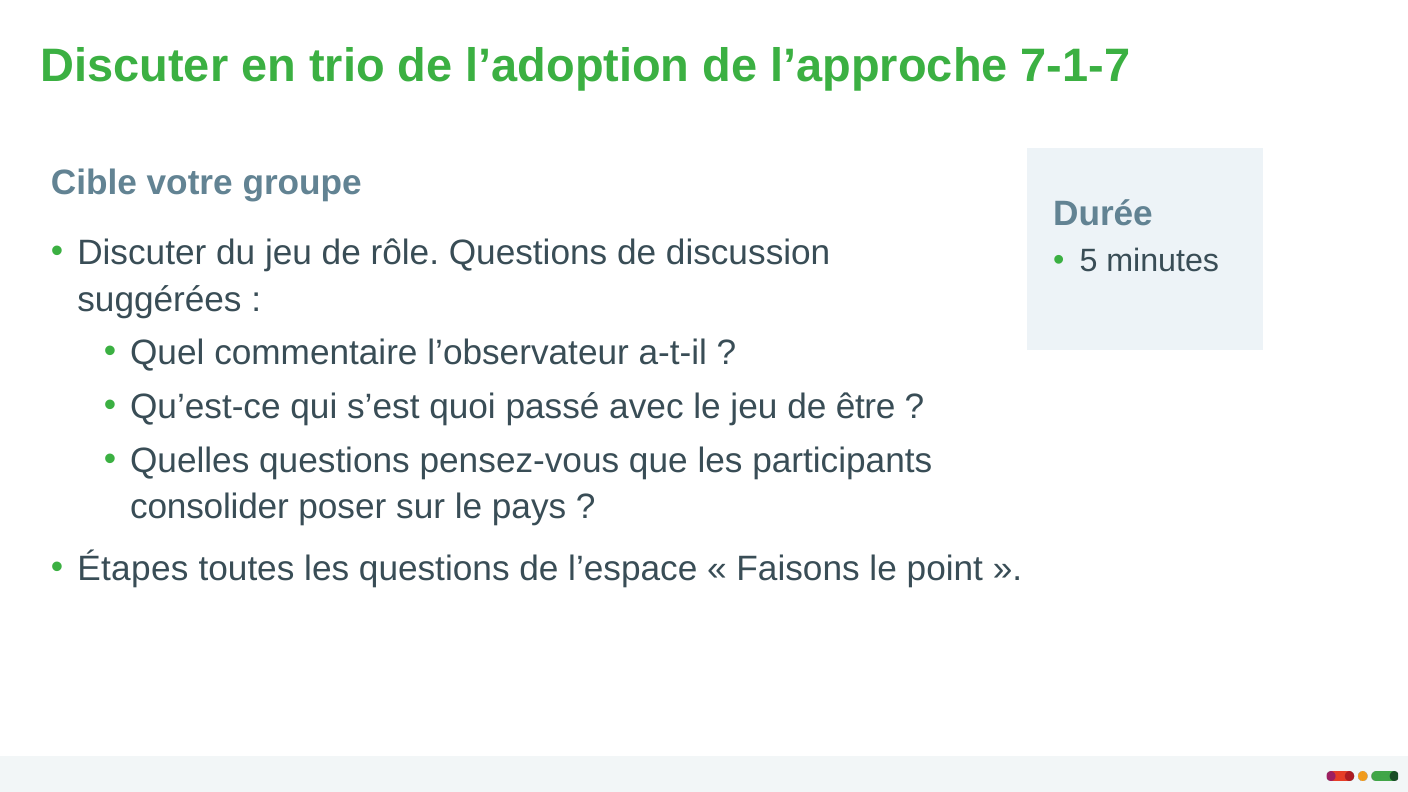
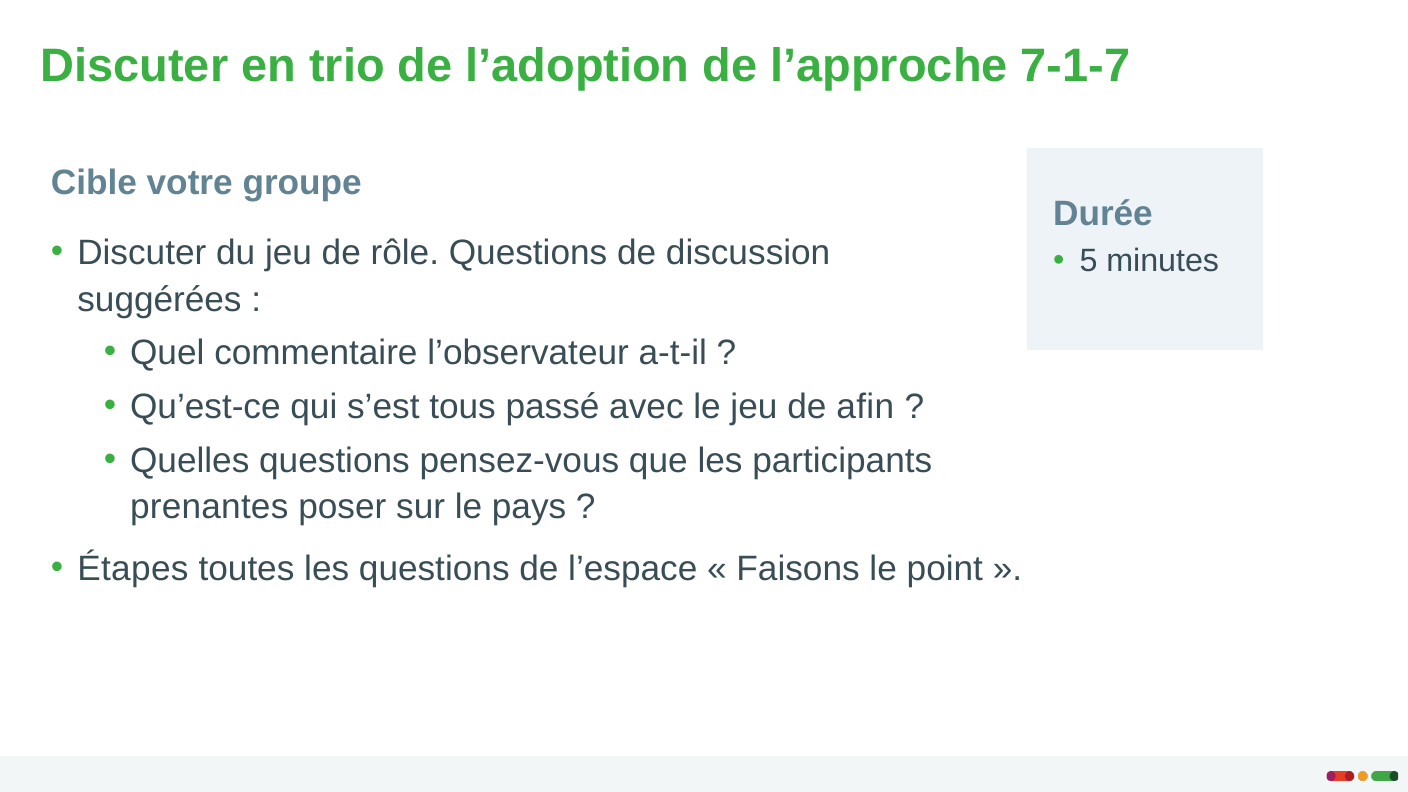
quoi: quoi -> tous
être: être -> afin
consolider: consolider -> prenantes
